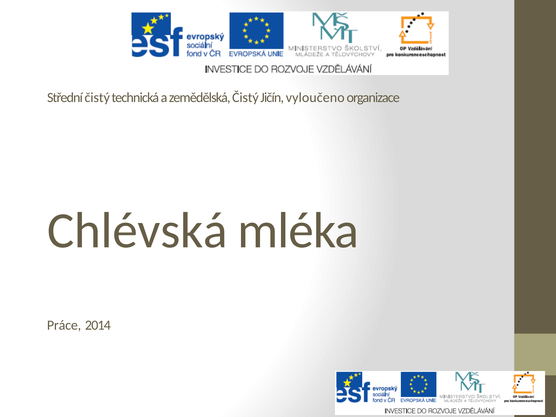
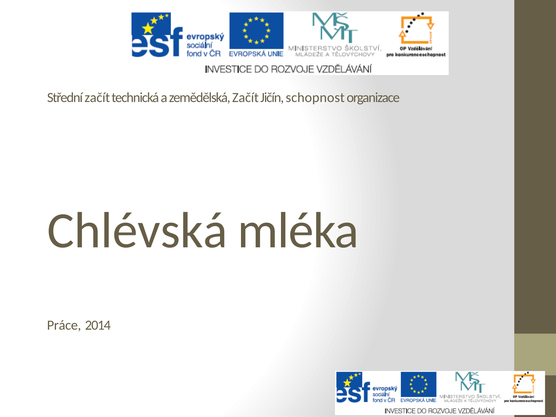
Střední čistý: čistý -> začít
zemědělská Čistý: Čistý -> Začít
vyloučeno: vyloučeno -> schopnost
